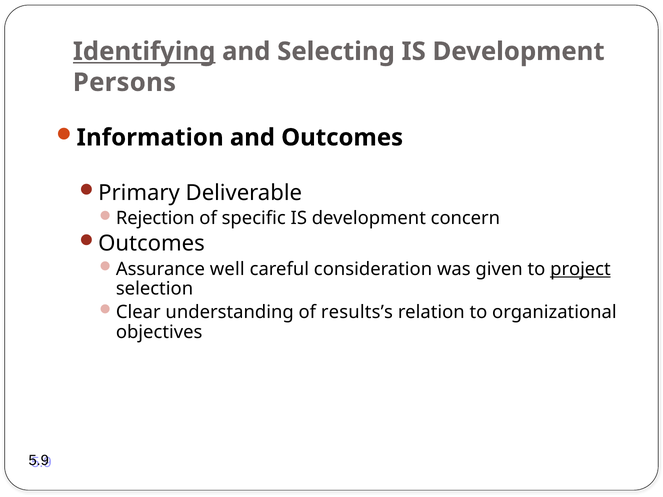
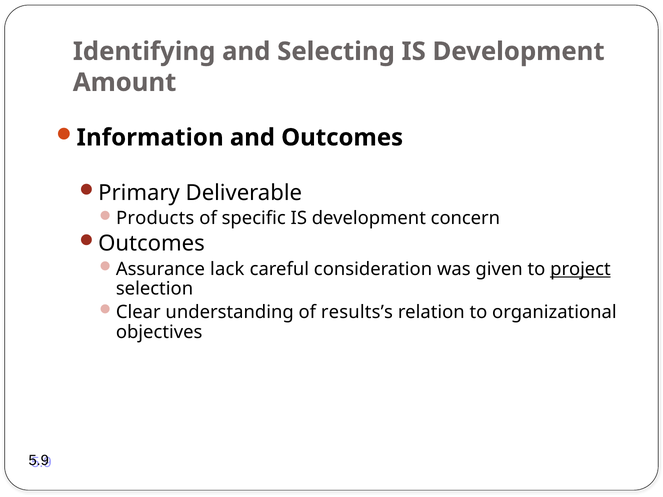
Identifying underline: present -> none
Persons: Persons -> Amount
Rejection: Rejection -> Products
well: well -> lack
